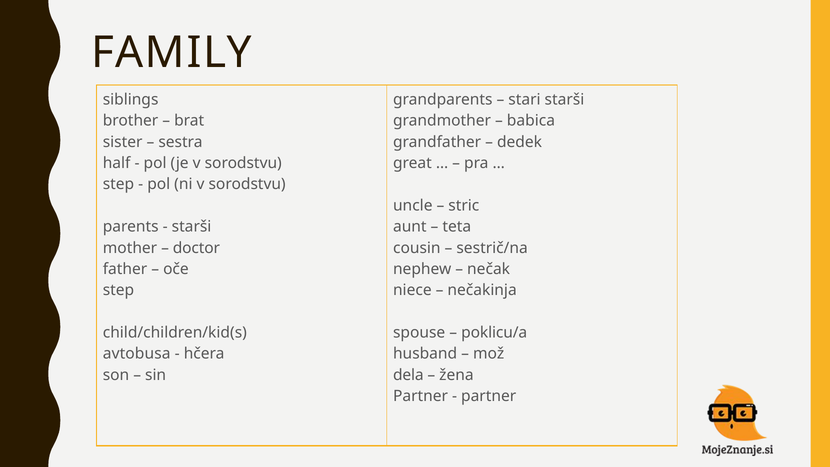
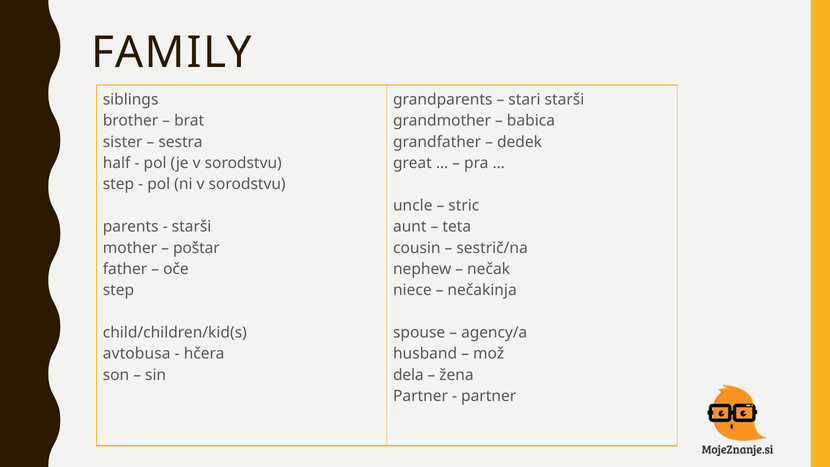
doctor: doctor -> poštar
poklicu/a: poklicu/a -> agency/a
